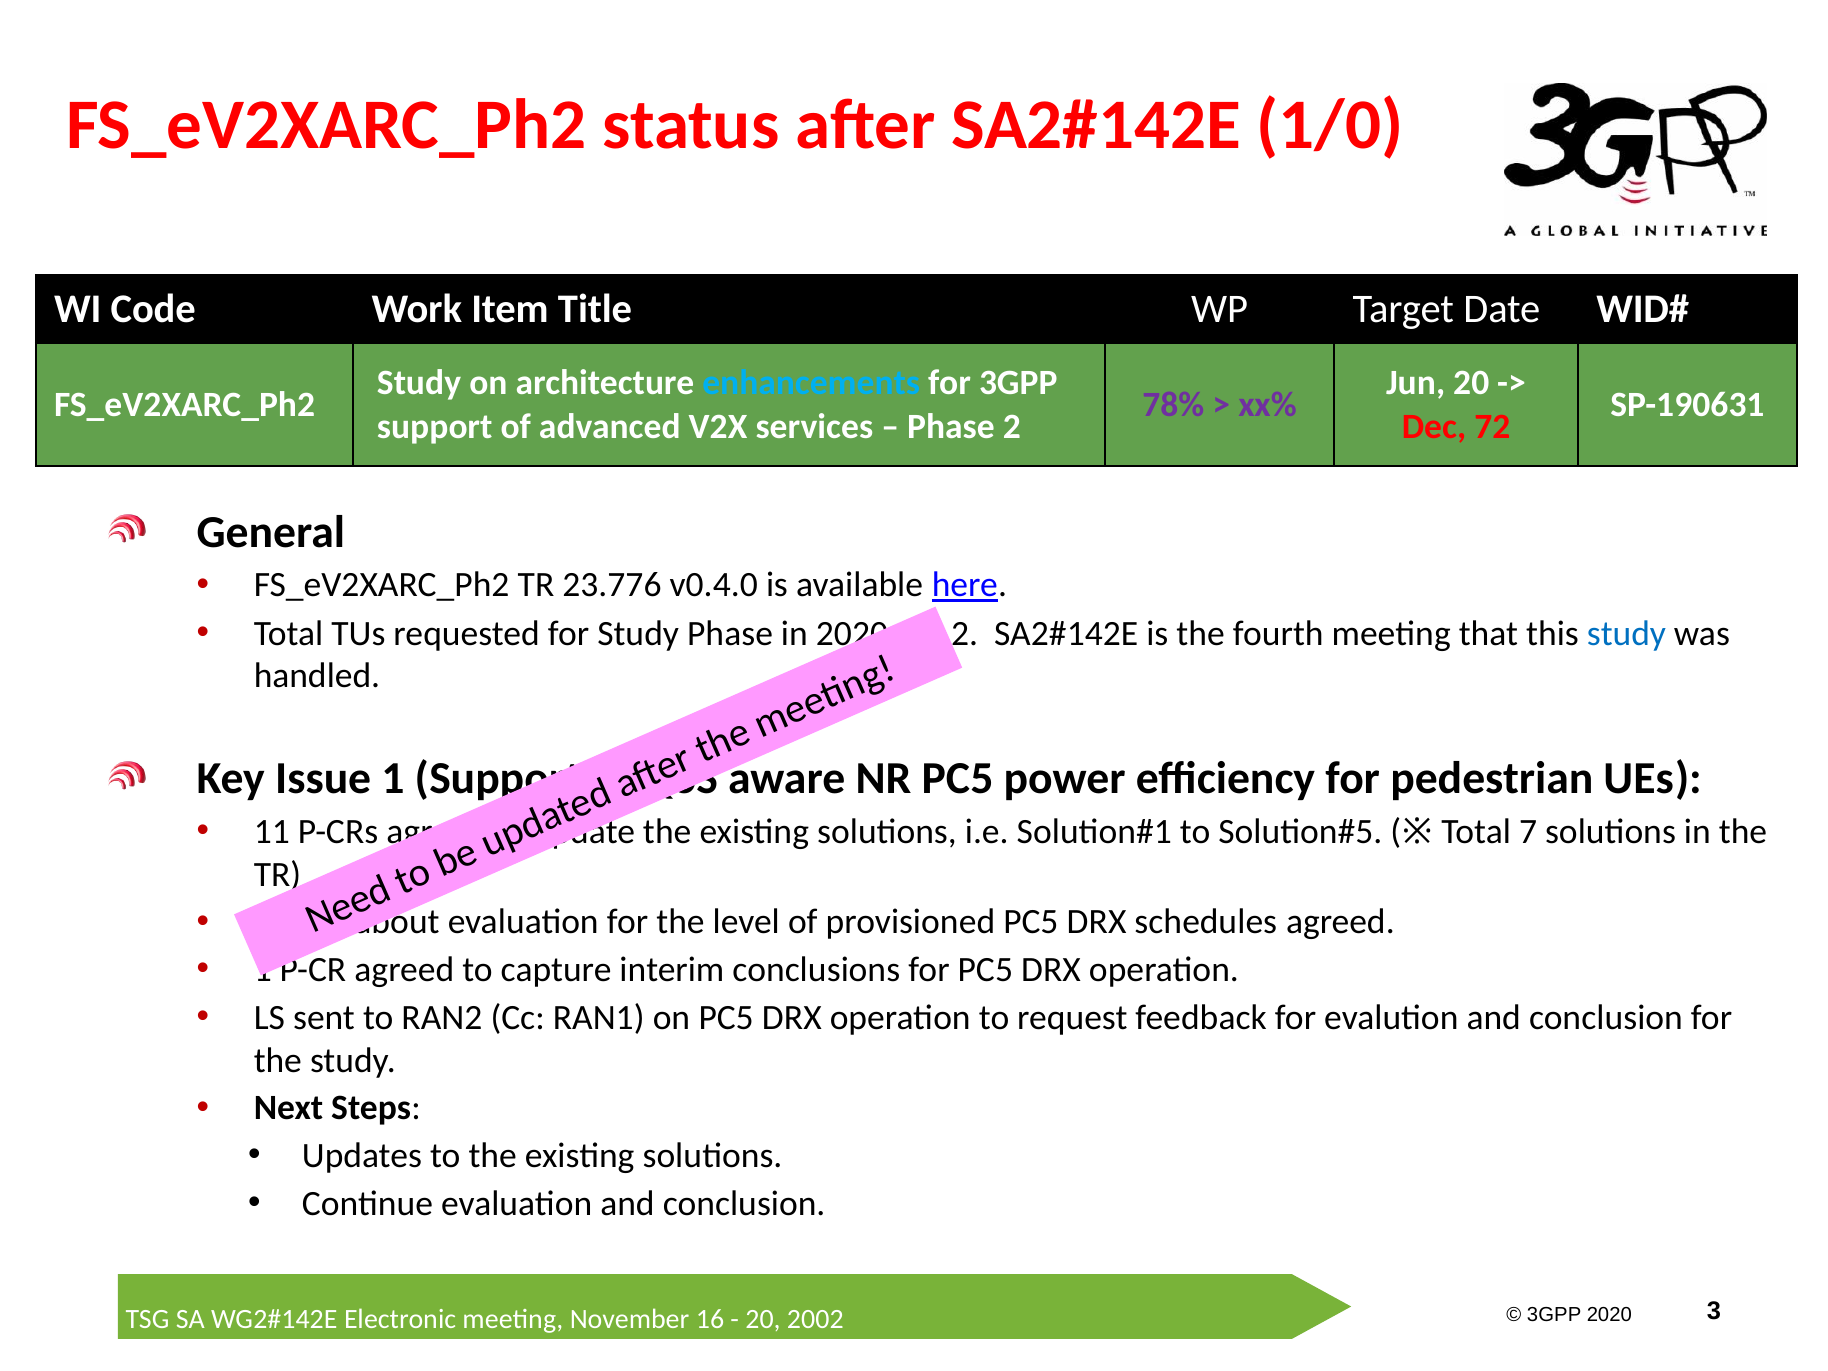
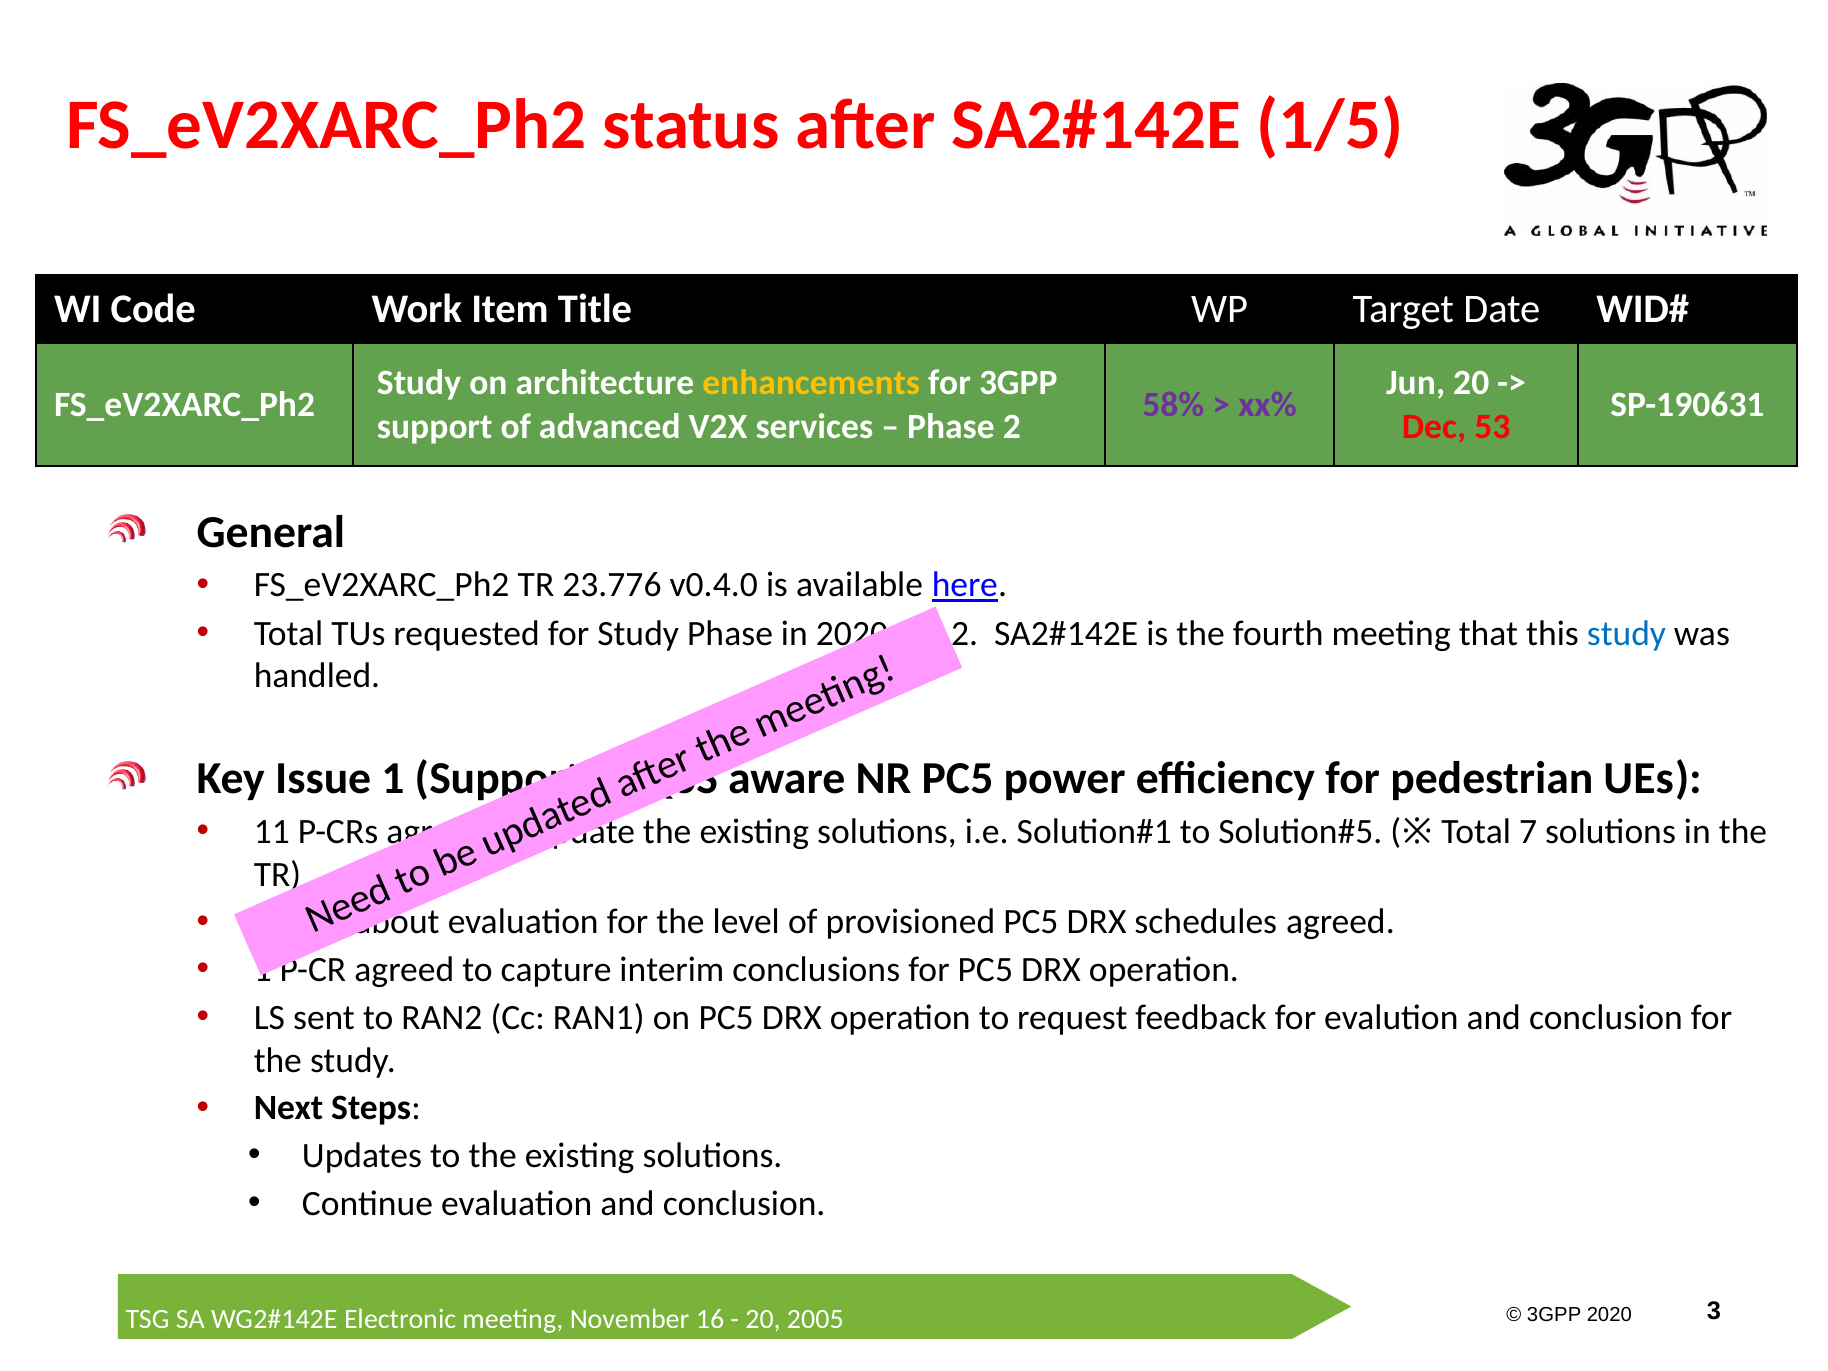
1/0: 1/0 -> 1/5
enhancements colour: light blue -> yellow
78%: 78% -> 58%
72: 72 -> 53
2002: 2002 -> 2005
